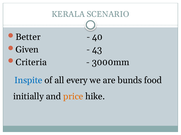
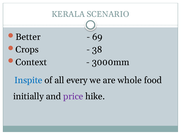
40: 40 -> 69
Given: Given -> Crops
43: 43 -> 38
Criteria: Criteria -> Context
bunds: bunds -> whole
price colour: orange -> purple
